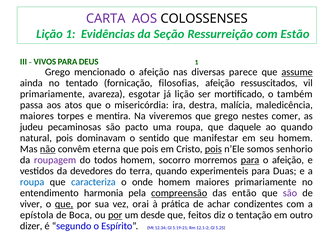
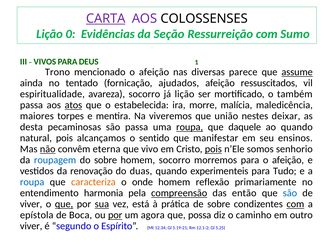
CARTA underline: none -> present
Lição 1: 1 -> 0
Estão: Estão -> Sumo
Grego at (58, 72): Grego -> Trono
filosofias: filosofias -> ajudados
primariamente at (52, 94): primariamente -> espiritualidade
avareza esgotar: esgotar -> socorro
atos underline: none -> present
misericórdia: misericórdia -> estabelecida
destra: destra -> morre
que grego: grego -> união
comer: comer -> deixar
judeu: judeu -> desta
são pacto: pacto -> passa
roupa at (190, 127) underline: none -> present
dominavam: dominavam -> alcançamos
seu homem: homem -> ensinos
que pois: pois -> vivo
roupagem colour: purple -> blue
do todos: todos -> sobre
para at (250, 160) underline: present -> none
devedores: devedores -> renovação
terra: terra -> duas
Duas: Duas -> Tudo
caracteriza colour: blue -> orange
homem maiores: maiores -> reflexão
são at (290, 193) colour: purple -> blue
sua underline: none -> present
orai: orai -> está
de achar: achar -> sobre
com at (295, 204) underline: none -> present
desde: desde -> agora
feitos: feitos -> possa
tentação: tentação -> caminho
dizer at (31, 226): dizer -> viver
